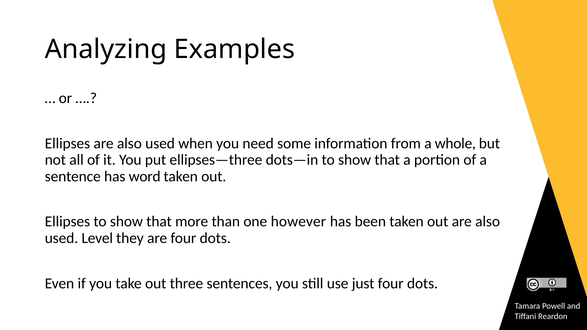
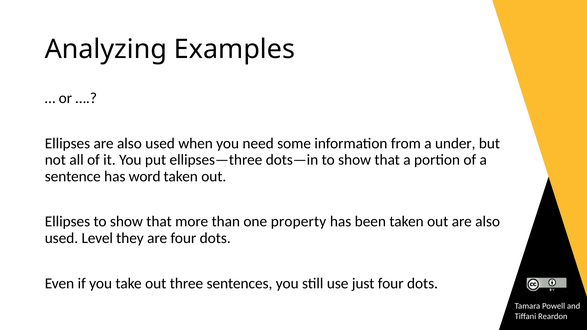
whole: whole -> under
however: however -> property
